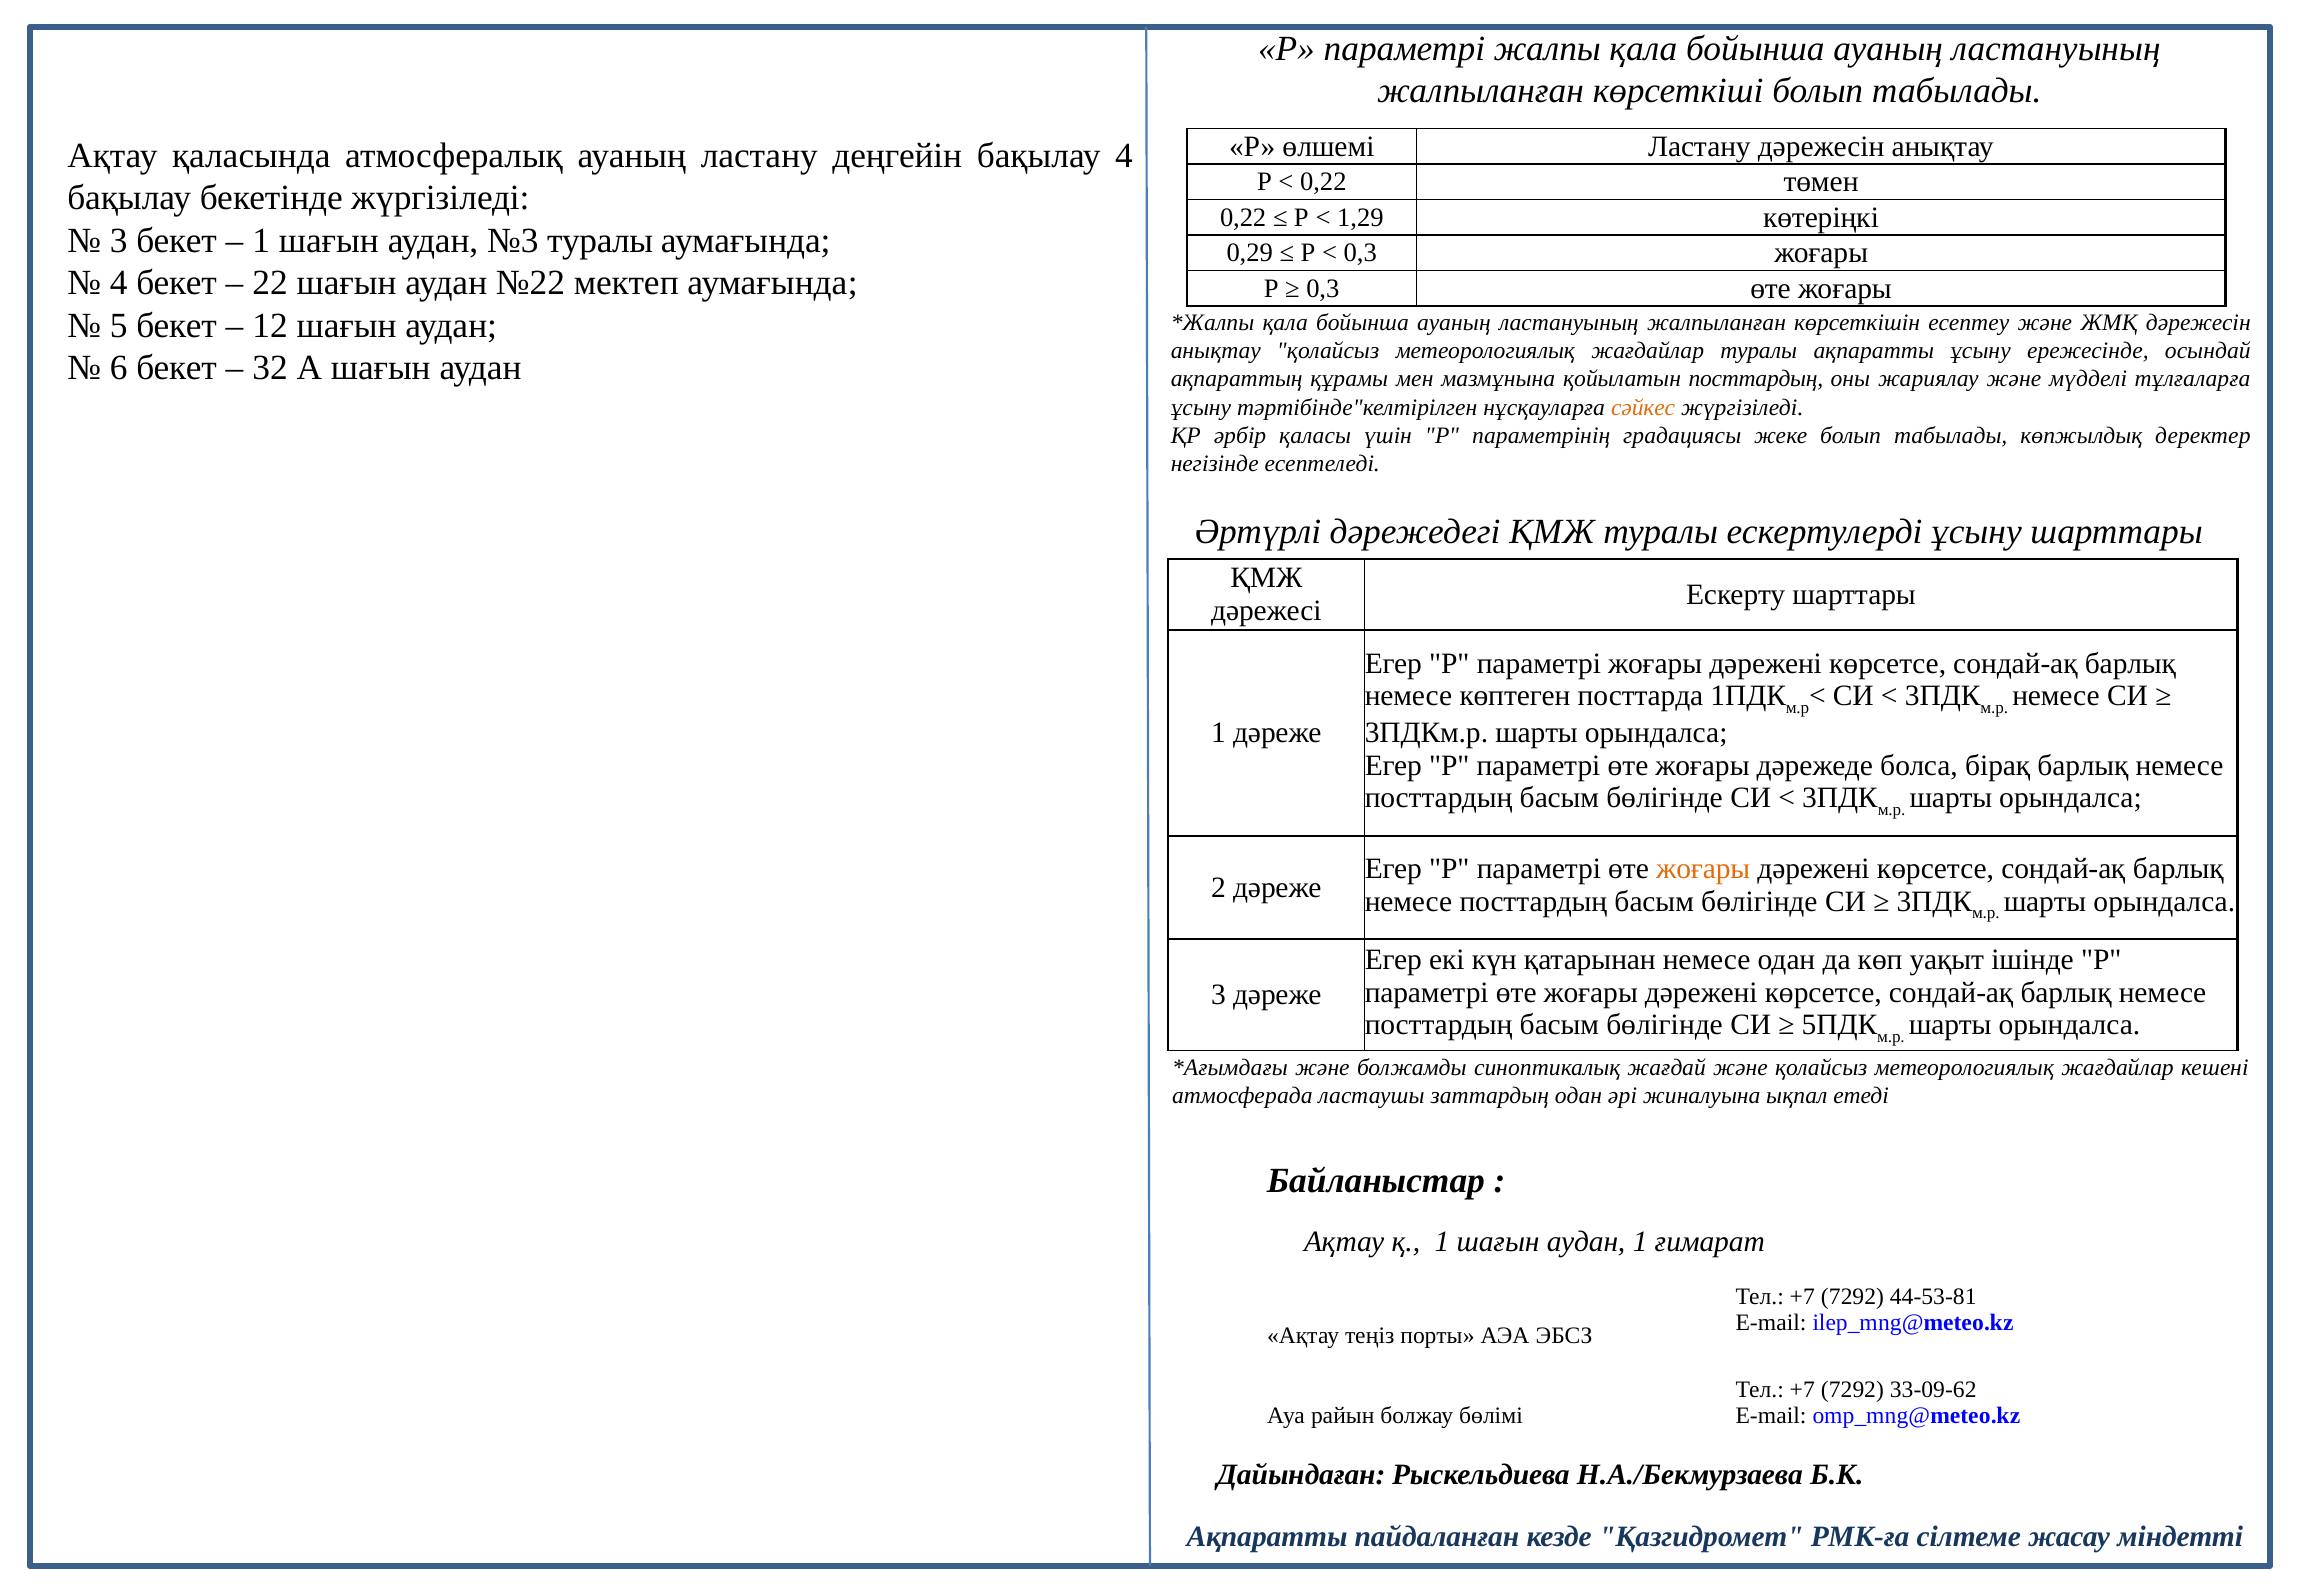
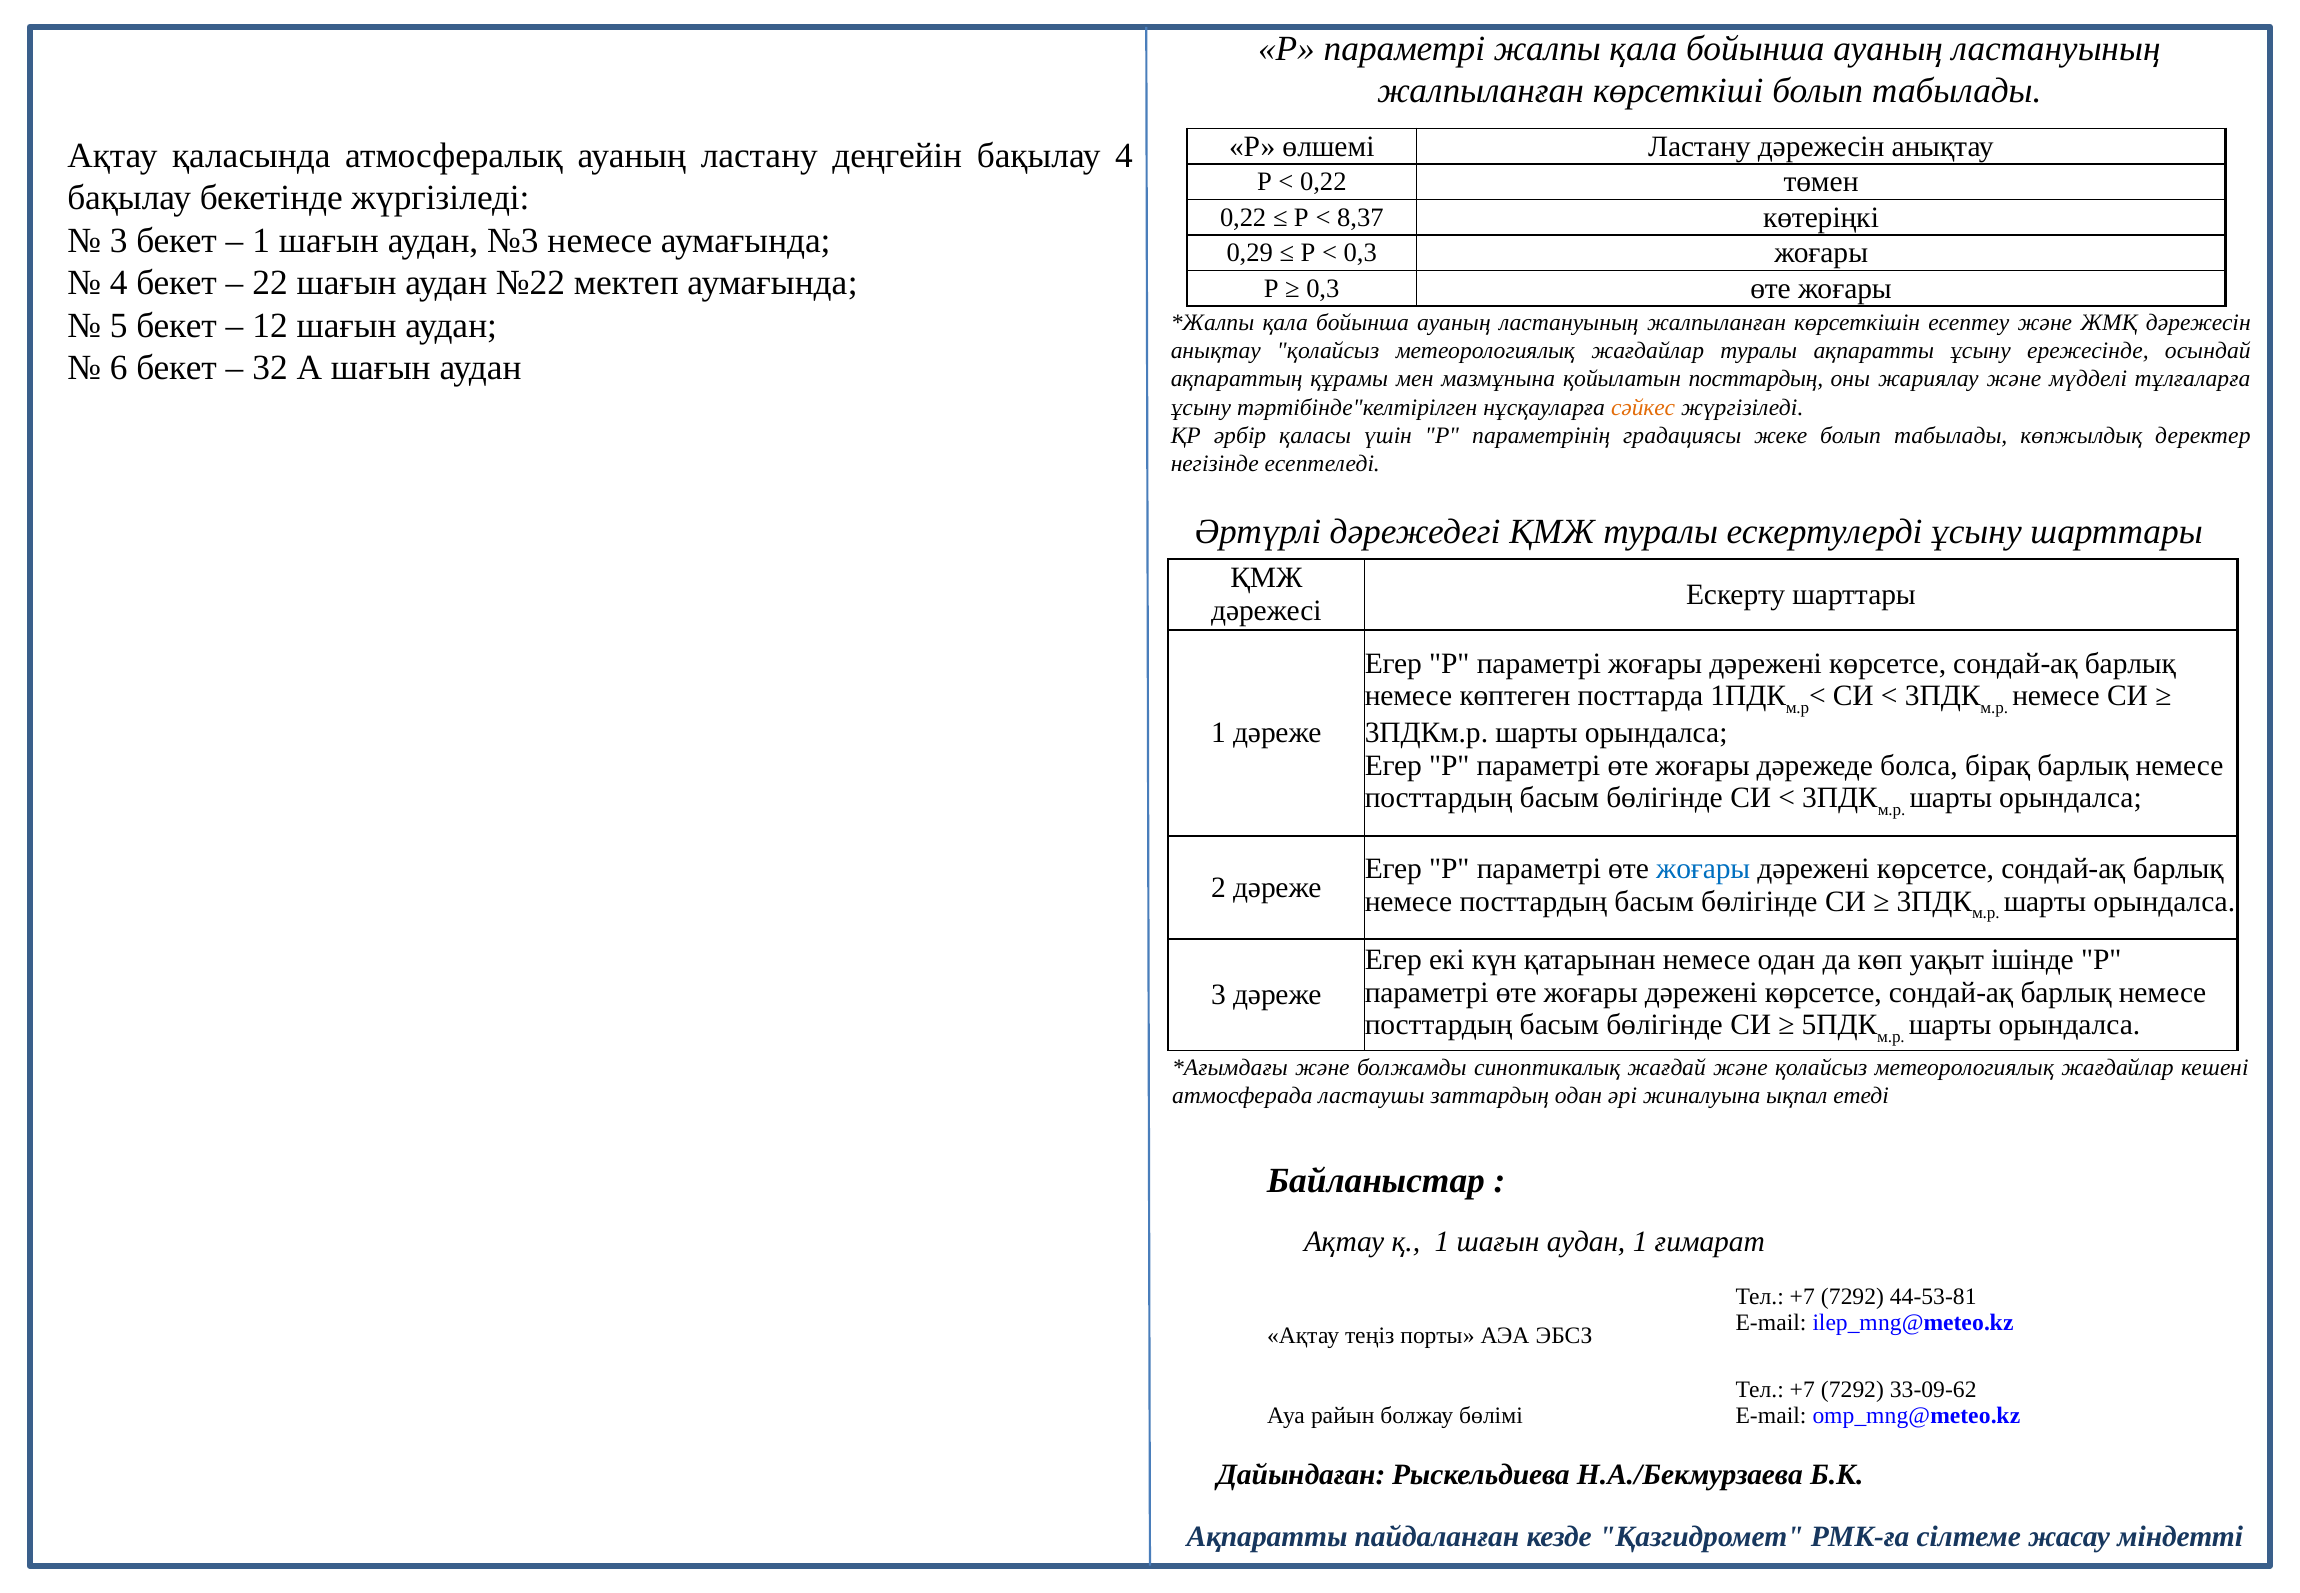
1,29: 1,29 -> 8,37
№3 туралы: туралы -> немесе
жоғары at (1703, 869) colour: orange -> blue
